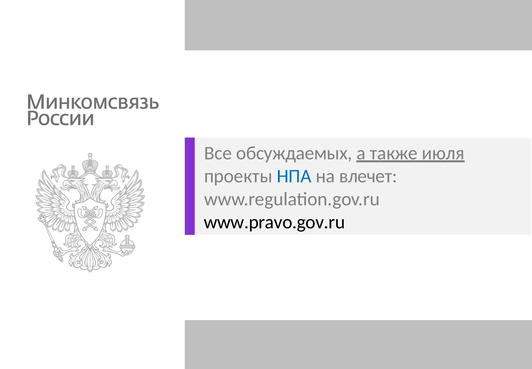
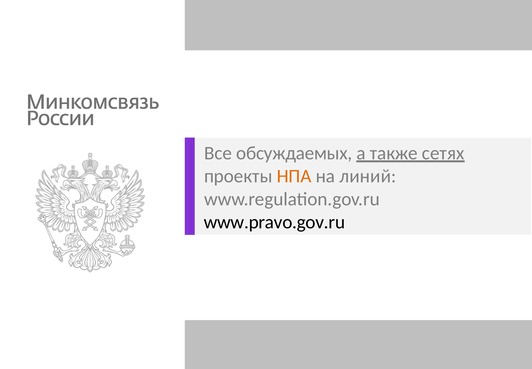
июля: июля -> сетях
НПА colour: blue -> orange
влечет: влечет -> линий
